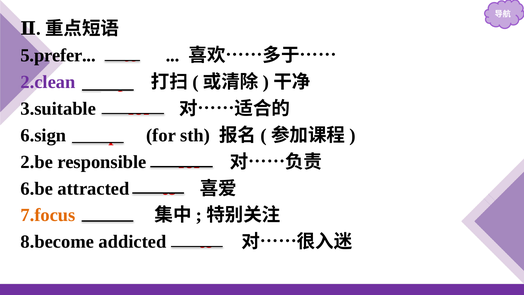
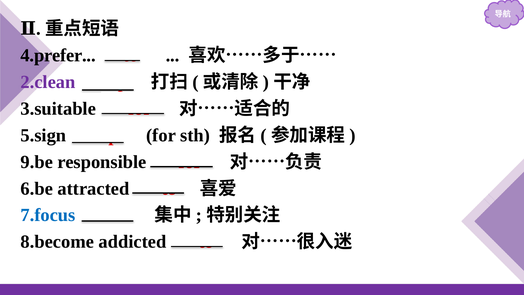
5.prefer: 5.prefer -> 4.prefer
6.sign: 6.sign -> 5.sign
2.be: 2.be -> 9.be
7.focus colour: orange -> blue
